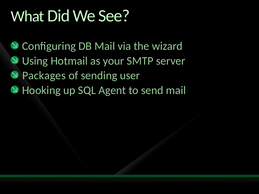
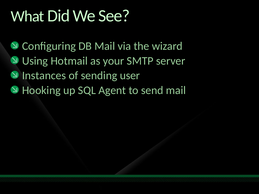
Packages: Packages -> Instances
